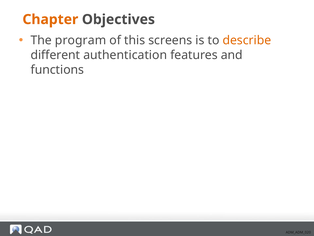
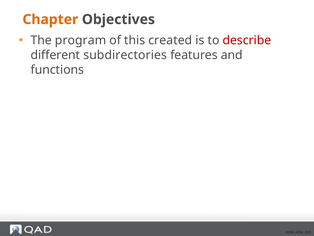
screens: screens -> created
describe colour: orange -> red
authentication: authentication -> subdirectories
